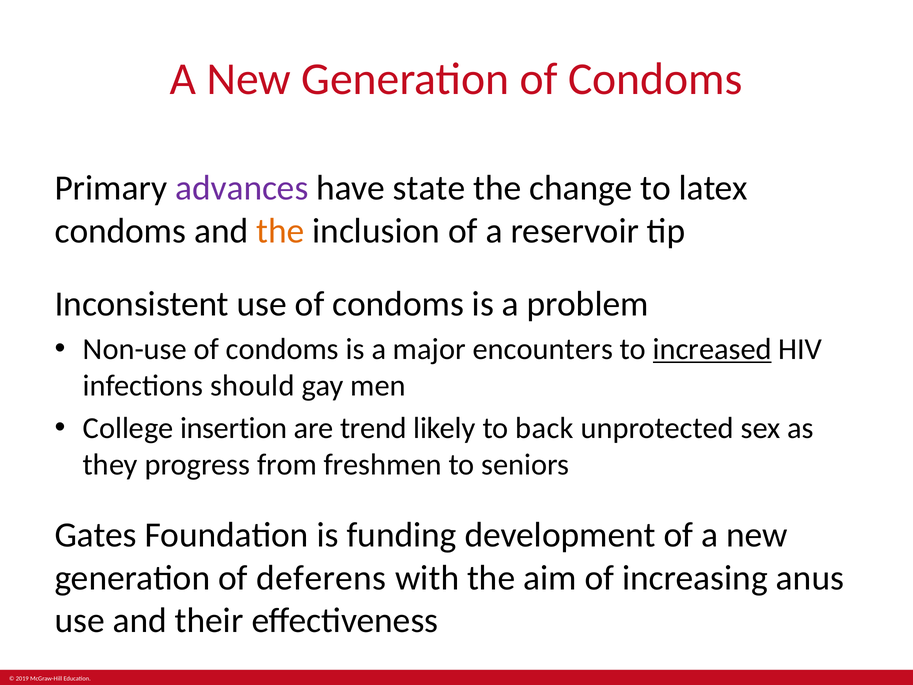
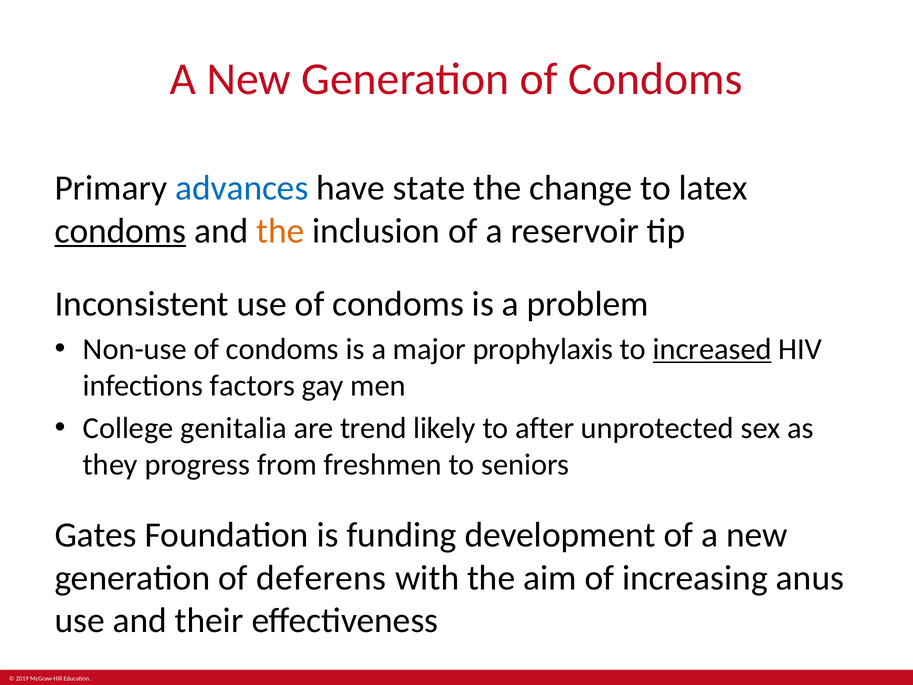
advances colour: purple -> blue
condoms at (120, 231) underline: none -> present
encounters: encounters -> prophylaxis
should: should -> factors
insertion: insertion -> genitalia
back: back -> after
